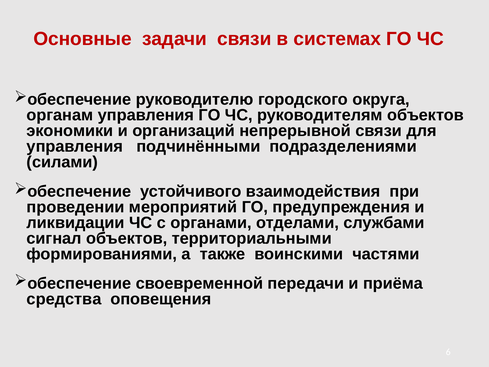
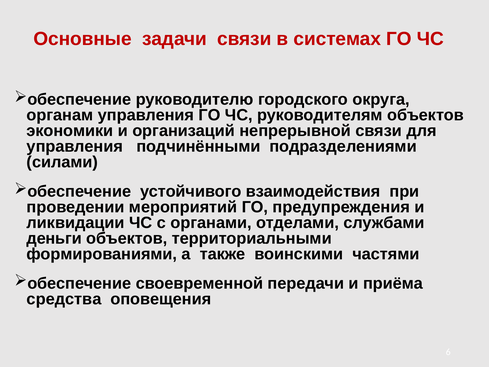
сигнал: сигнал -> деньги
